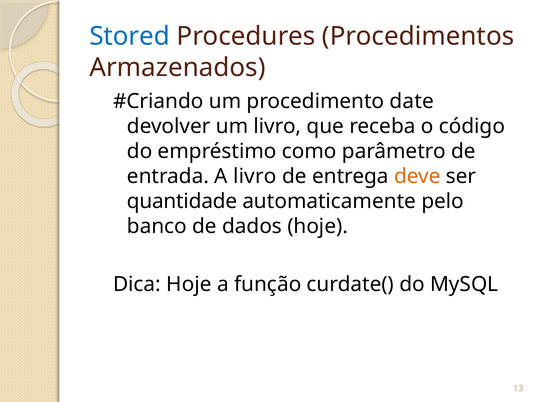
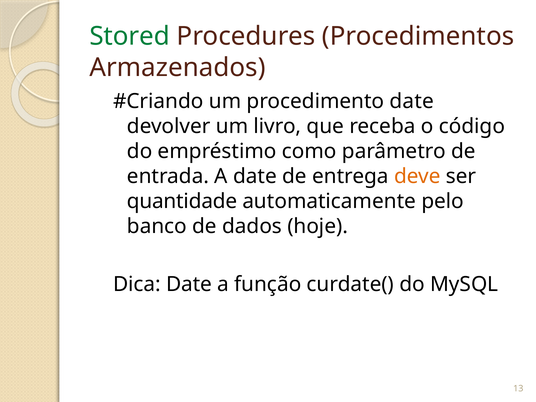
Stored colour: blue -> green
A livro: livro -> date
Dica Hoje: Hoje -> Date
